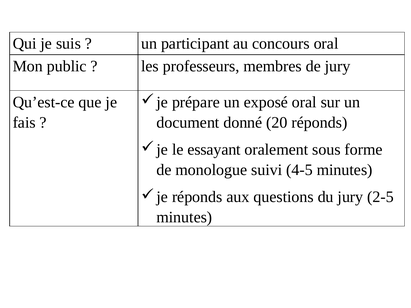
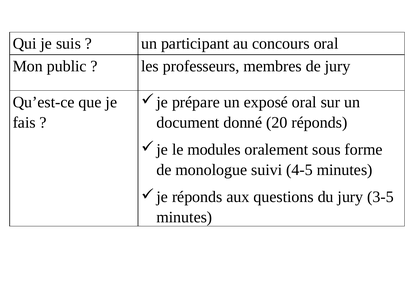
essayant: essayant -> modules
2-5: 2-5 -> 3-5
